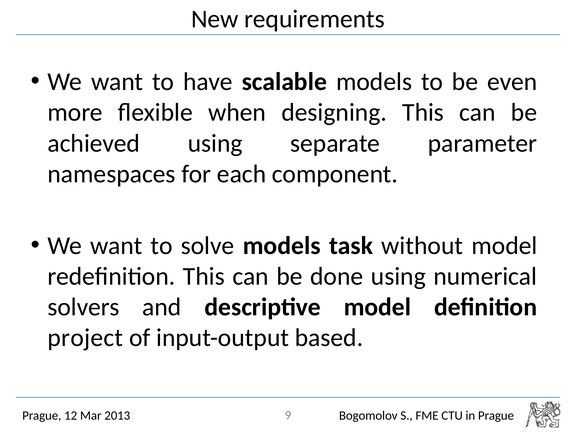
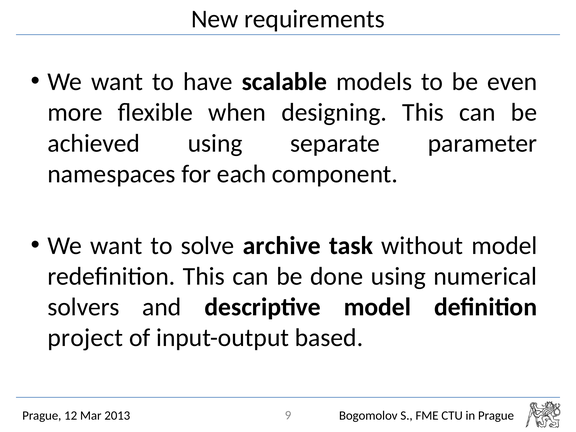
solve models: models -> archive
